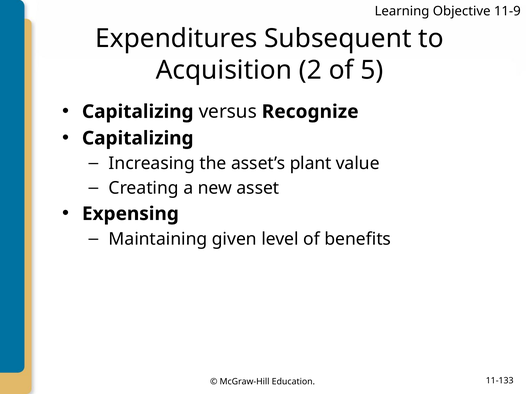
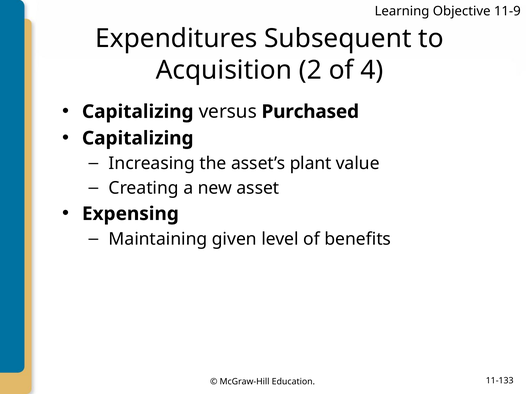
5: 5 -> 4
Recognize: Recognize -> Purchased
